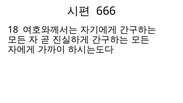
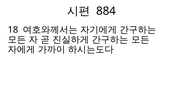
666: 666 -> 884
